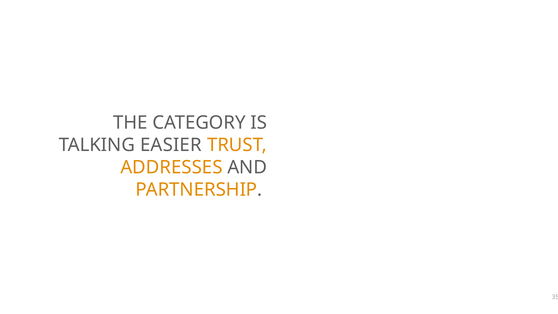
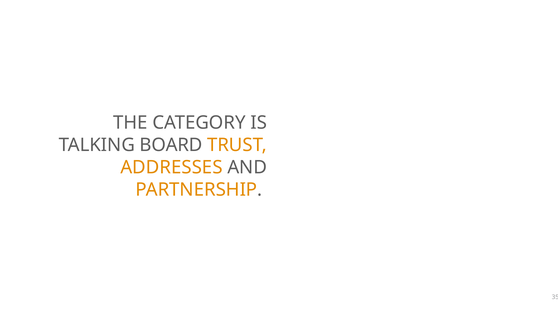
EASIER: EASIER -> BOARD
